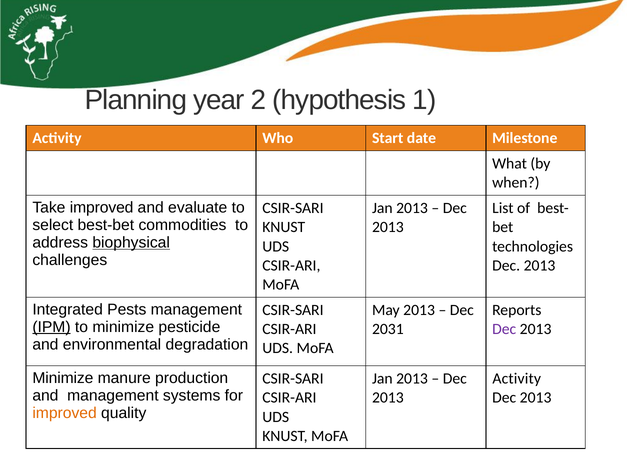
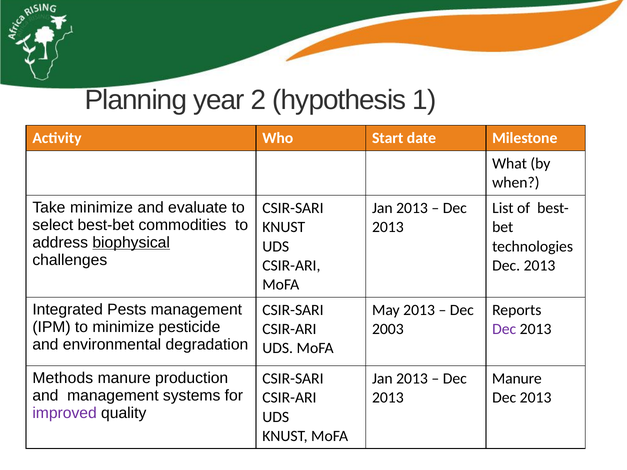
Take improved: improved -> minimize
IPM underline: present -> none
2031: 2031 -> 2003
Minimize at (63, 378): Minimize -> Methods
Activity at (517, 379): Activity -> Manure
improved at (65, 413) colour: orange -> purple
